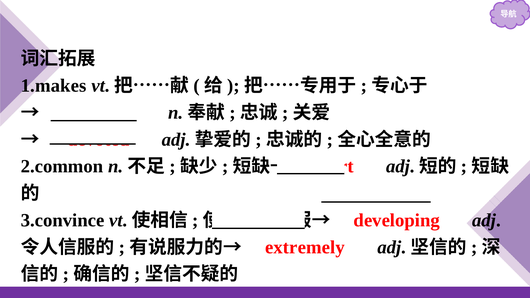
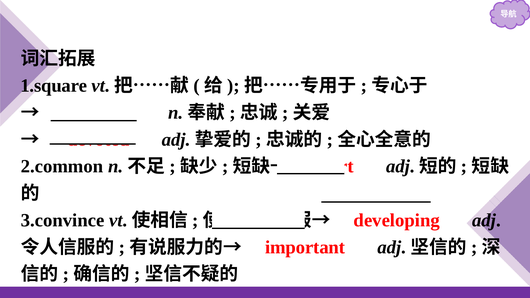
1.makes: 1.makes -> 1.square
extremely: extremely -> important
